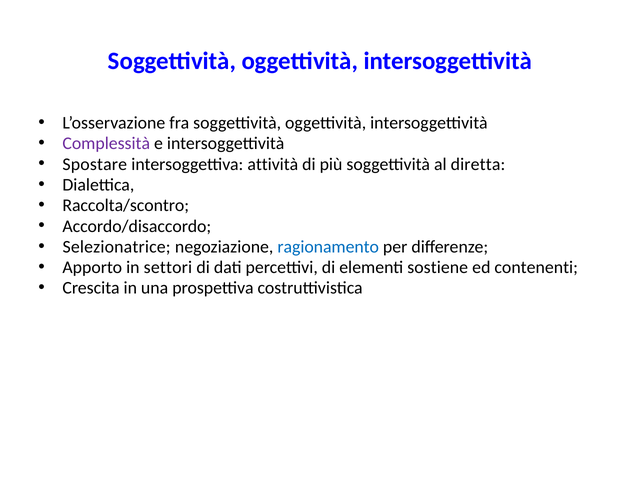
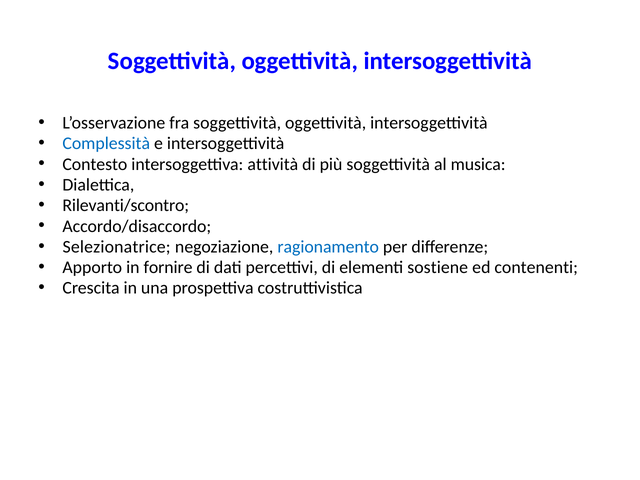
Complessità colour: purple -> blue
Spostare: Spostare -> Contesto
diretta: diretta -> musica
Raccolta/scontro: Raccolta/scontro -> Rilevanti/scontro
settori: settori -> fornire
